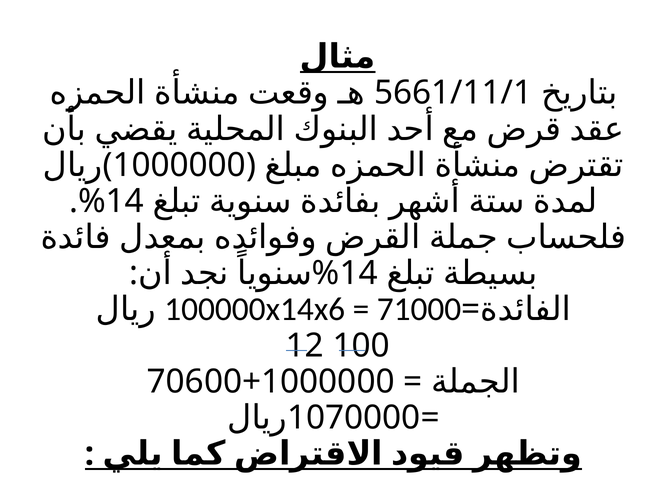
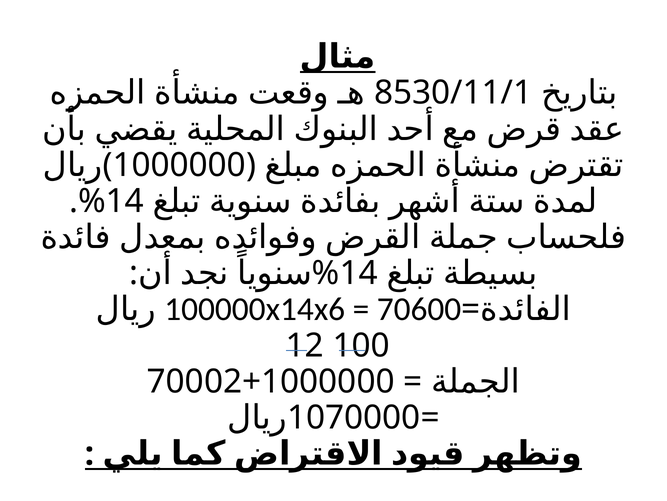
5661/11/1: 5661/11/1 -> 8530/11/1
71000: 71000 -> 70600
70600: 70600 -> 70002
